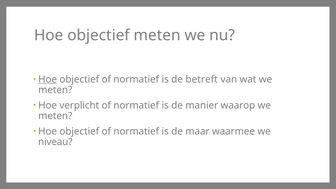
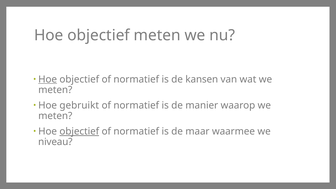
betreft: betreft -> kansen
verplicht: verplicht -> gebruikt
objectief at (79, 131) underline: none -> present
